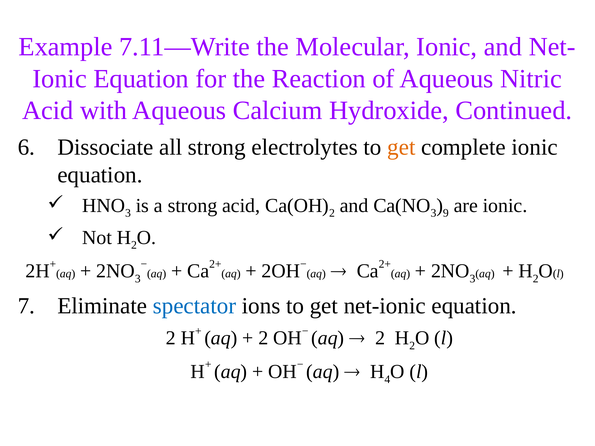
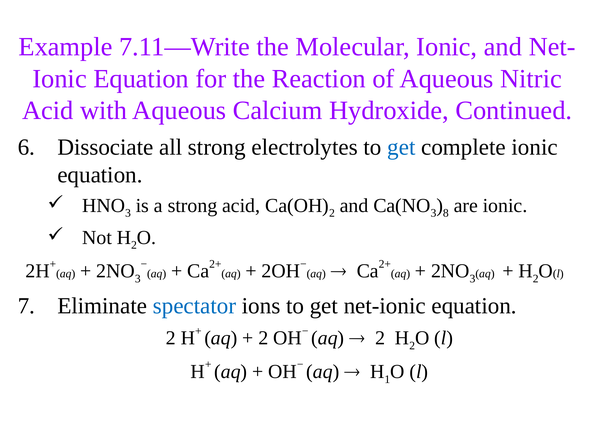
get at (401, 147) colour: orange -> blue
9: 9 -> 8
4: 4 -> 1
